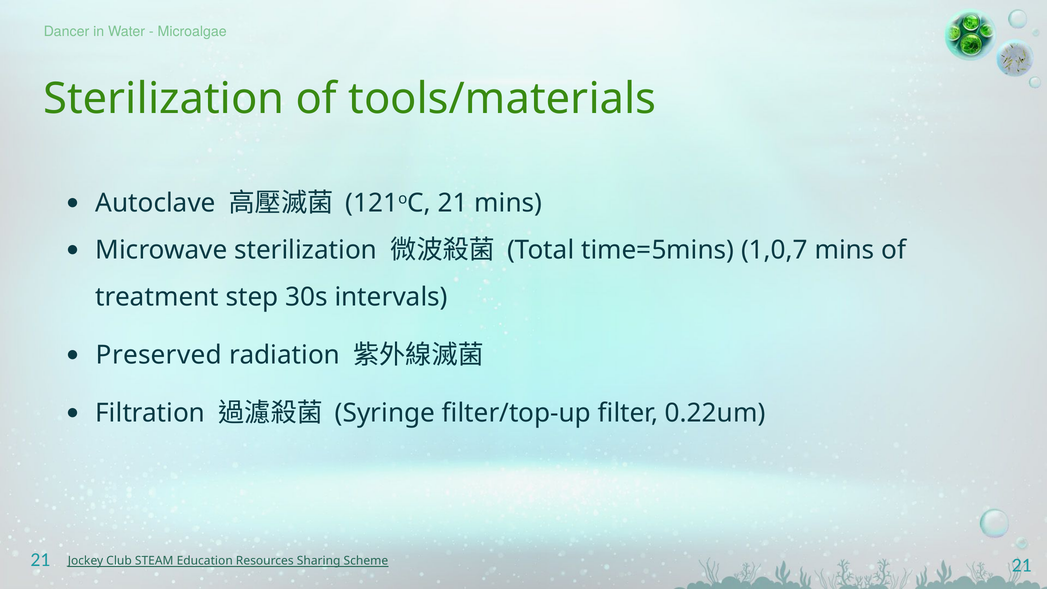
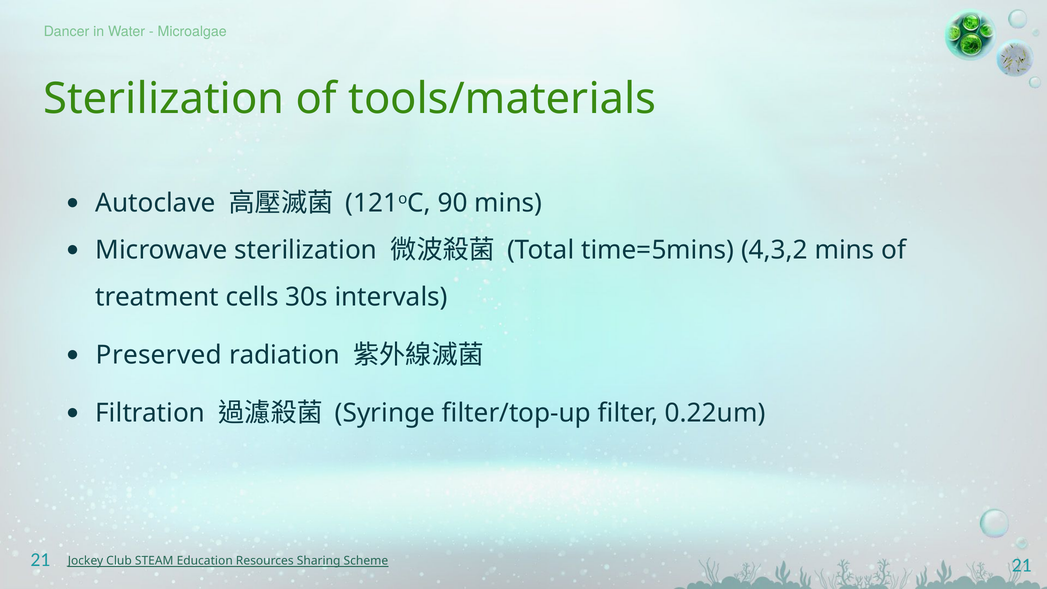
121oC 21: 21 -> 90
1,0,7: 1,0,7 -> 4,3,2
step: step -> cells
